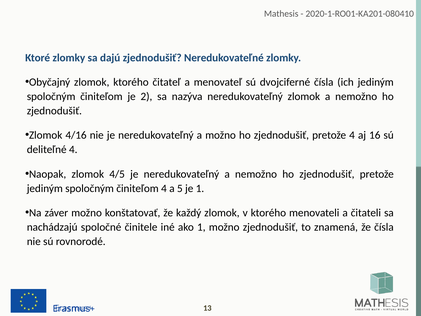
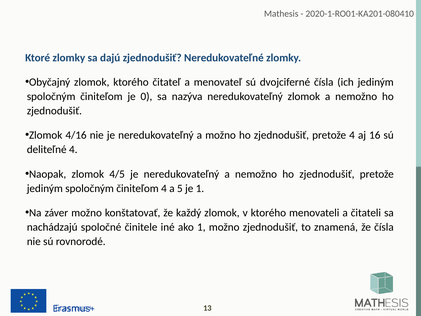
2: 2 -> 0
